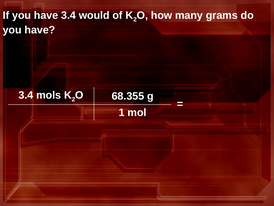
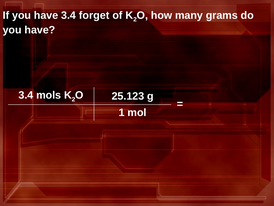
would: would -> forget
68.355: 68.355 -> 25.123
